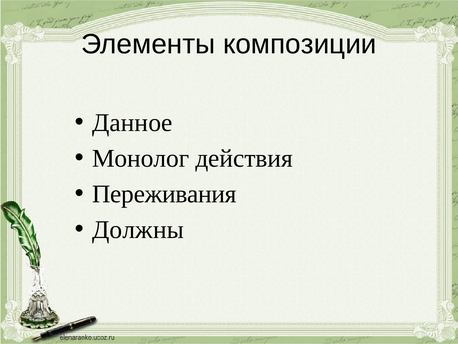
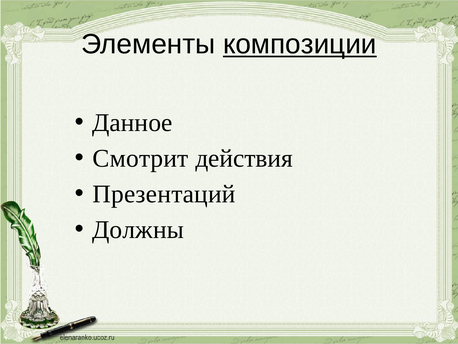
композиции underline: none -> present
Монолог: Монолог -> Смотрит
Переживания: Переживания -> Презентаций
